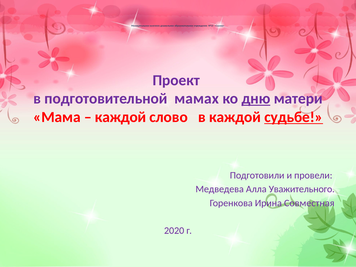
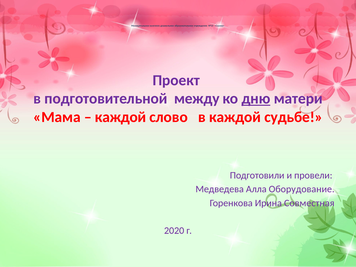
мамах: мамах -> между
судьбе underline: present -> none
Уважительного: Уважительного -> Оборудование
